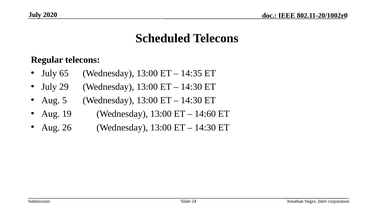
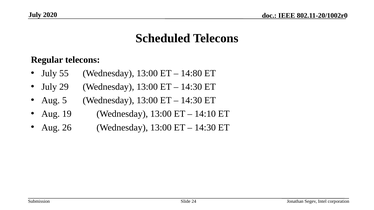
65: 65 -> 55
14:35: 14:35 -> 14:80
14:60: 14:60 -> 14:10
